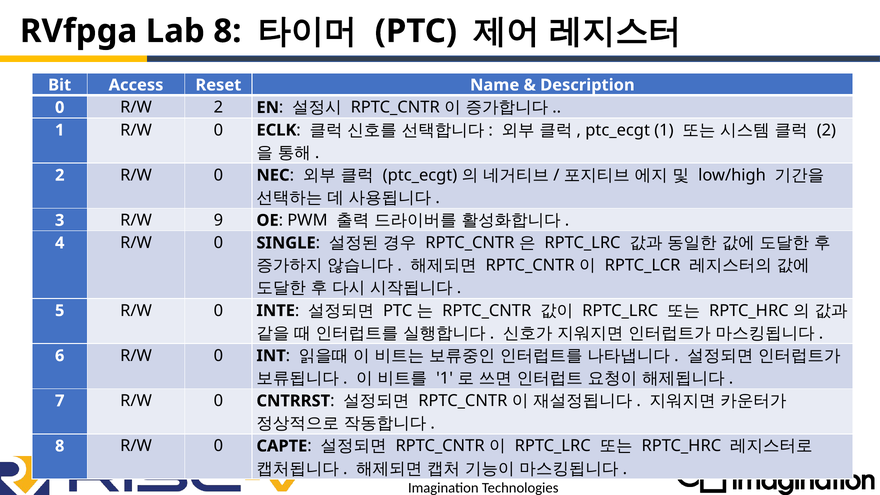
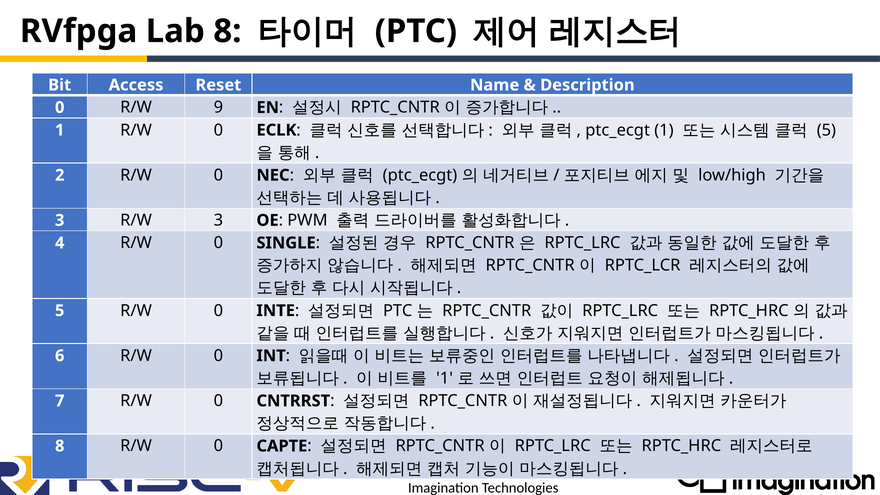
R/W 2: 2 -> 9
2 at (826, 130): 2 -> 5
R/W 9: 9 -> 3
